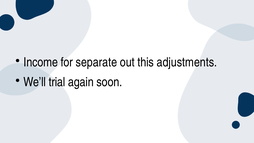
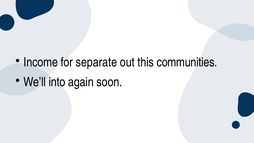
adjustments: adjustments -> communities
trial: trial -> into
